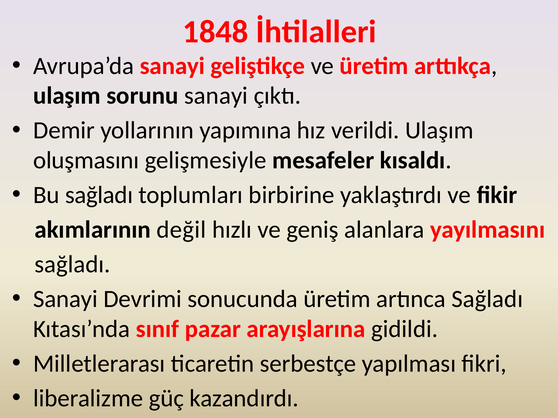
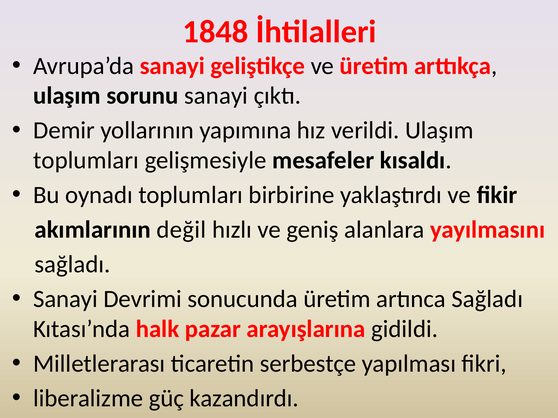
oluşmasını at (86, 160): oluşmasını -> toplumları
Bu sağladı: sağladı -> oynadı
sınıf: sınıf -> halk
